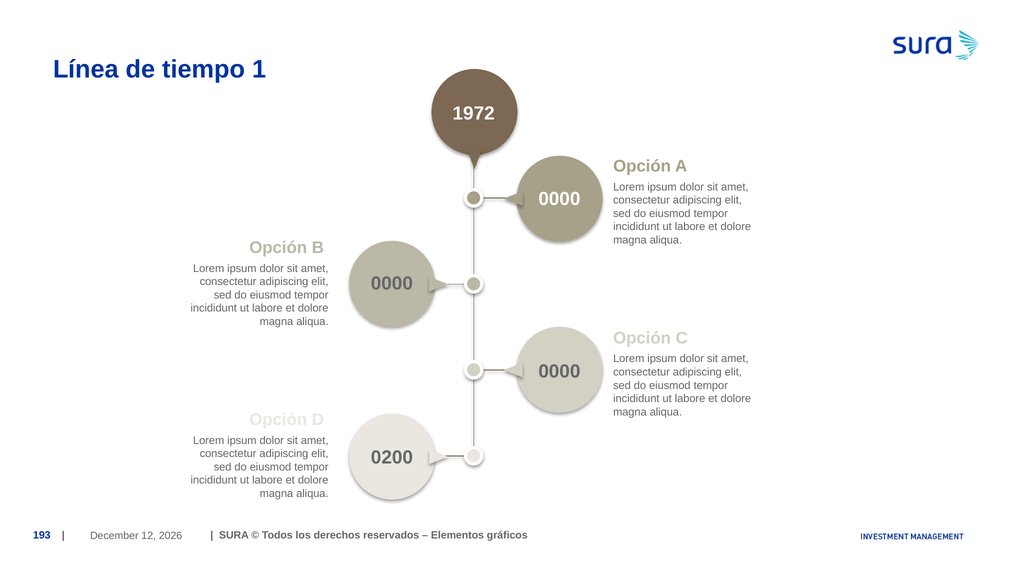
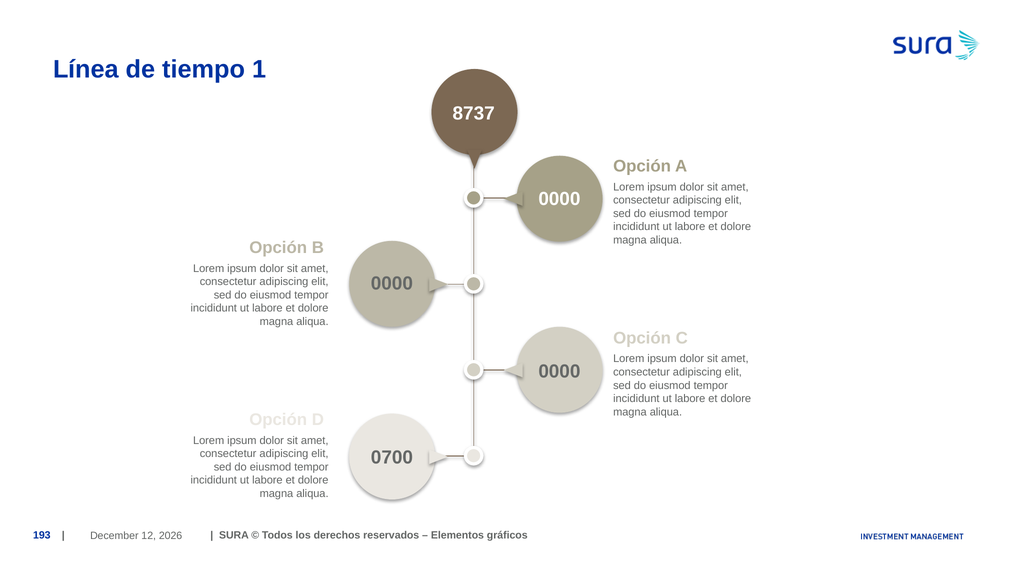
1972: 1972 -> 8737
0200: 0200 -> 0700
